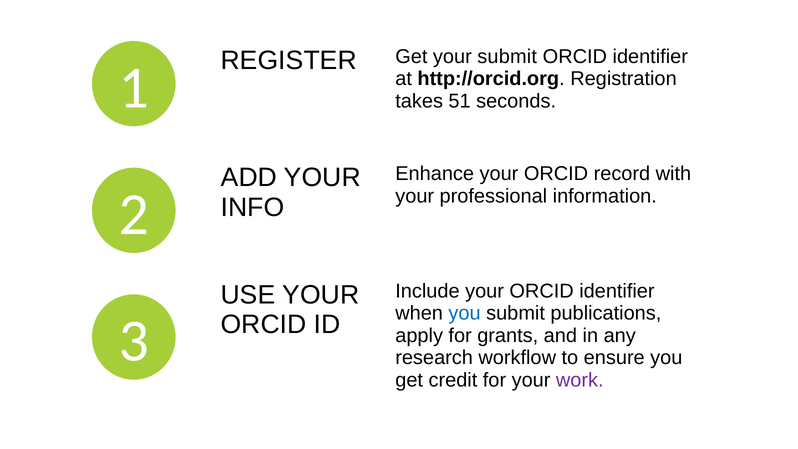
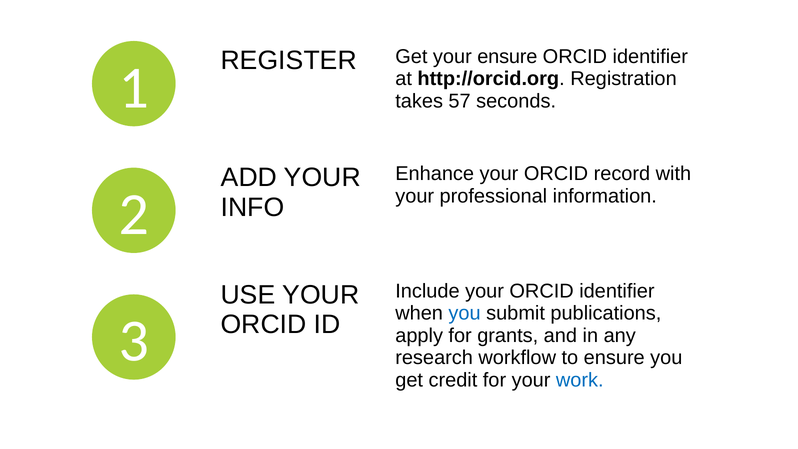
your submit: submit -> ensure
51: 51 -> 57
work colour: purple -> blue
